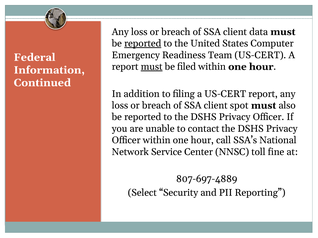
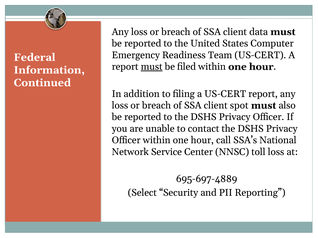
reported at (143, 44) underline: present -> none
toll fine: fine -> loss
807-697-4889: 807-697-4889 -> 695-697-4889
